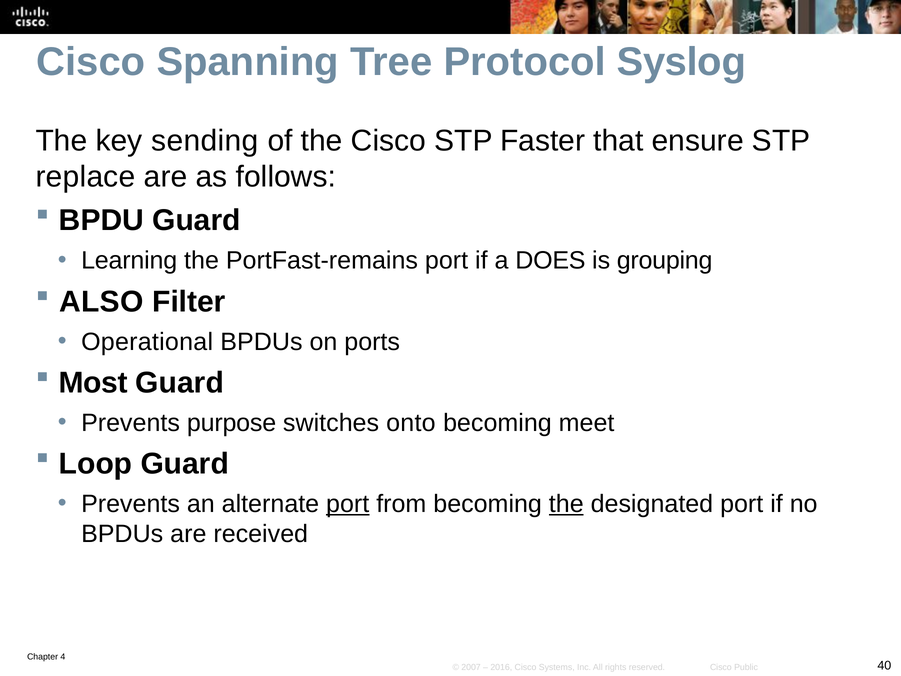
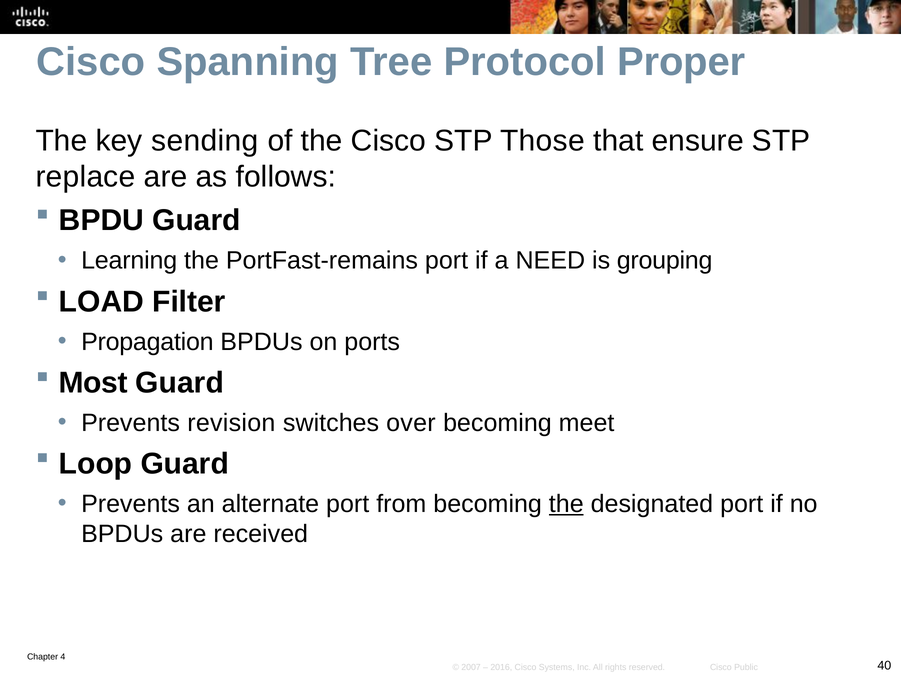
Syslog: Syslog -> Proper
Faster: Faster -> Those
DOES: DOES -> NEED
ALSO: ALSO -> LOAD
Operational: Operational -> Propagation
purpose: purpose -> revision
onto: onto -> over
port at (348, 504) underline: present -> none
